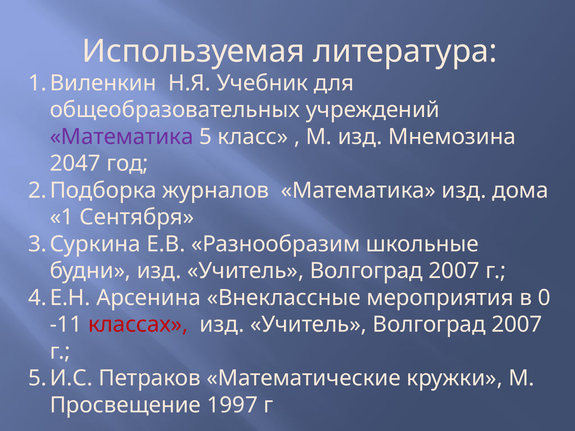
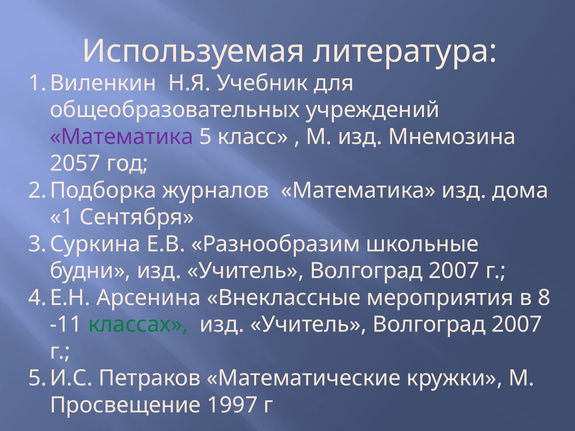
2047: 2047 -> 2057
0: 0 -> 8
классах colour: red -> green
